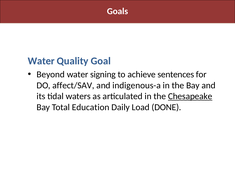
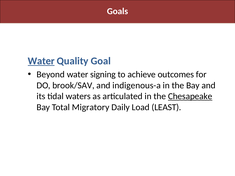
Water at (41, 61) underline: none -> present
sentences: sentences -> outcomes
affect/SAV: affect/SAV -> brook/SAV
Education: Education -> Migratory
DONE: DONE -> LEAST
